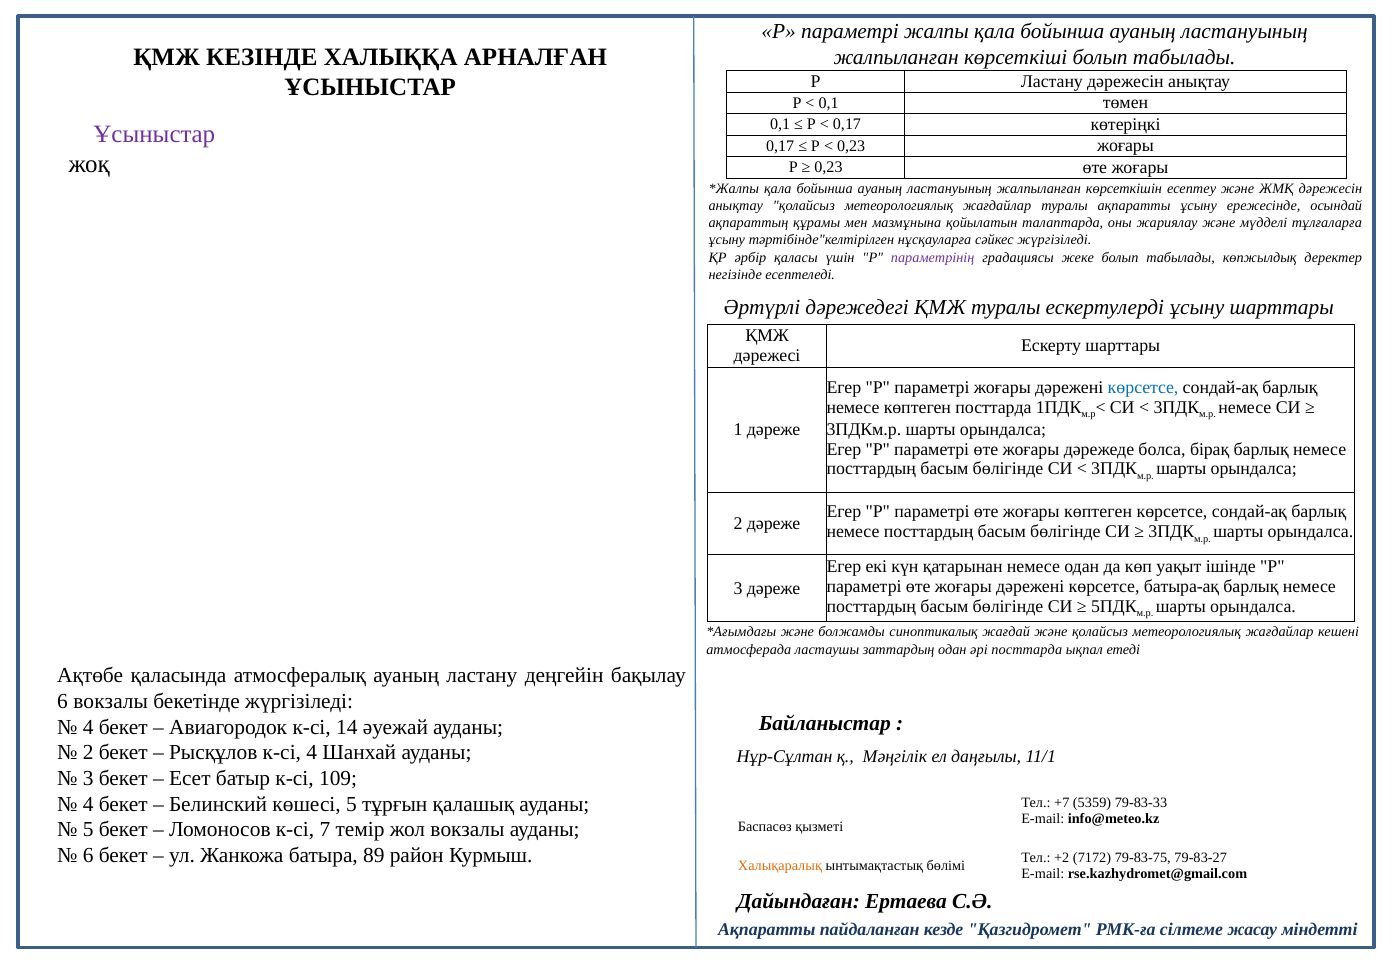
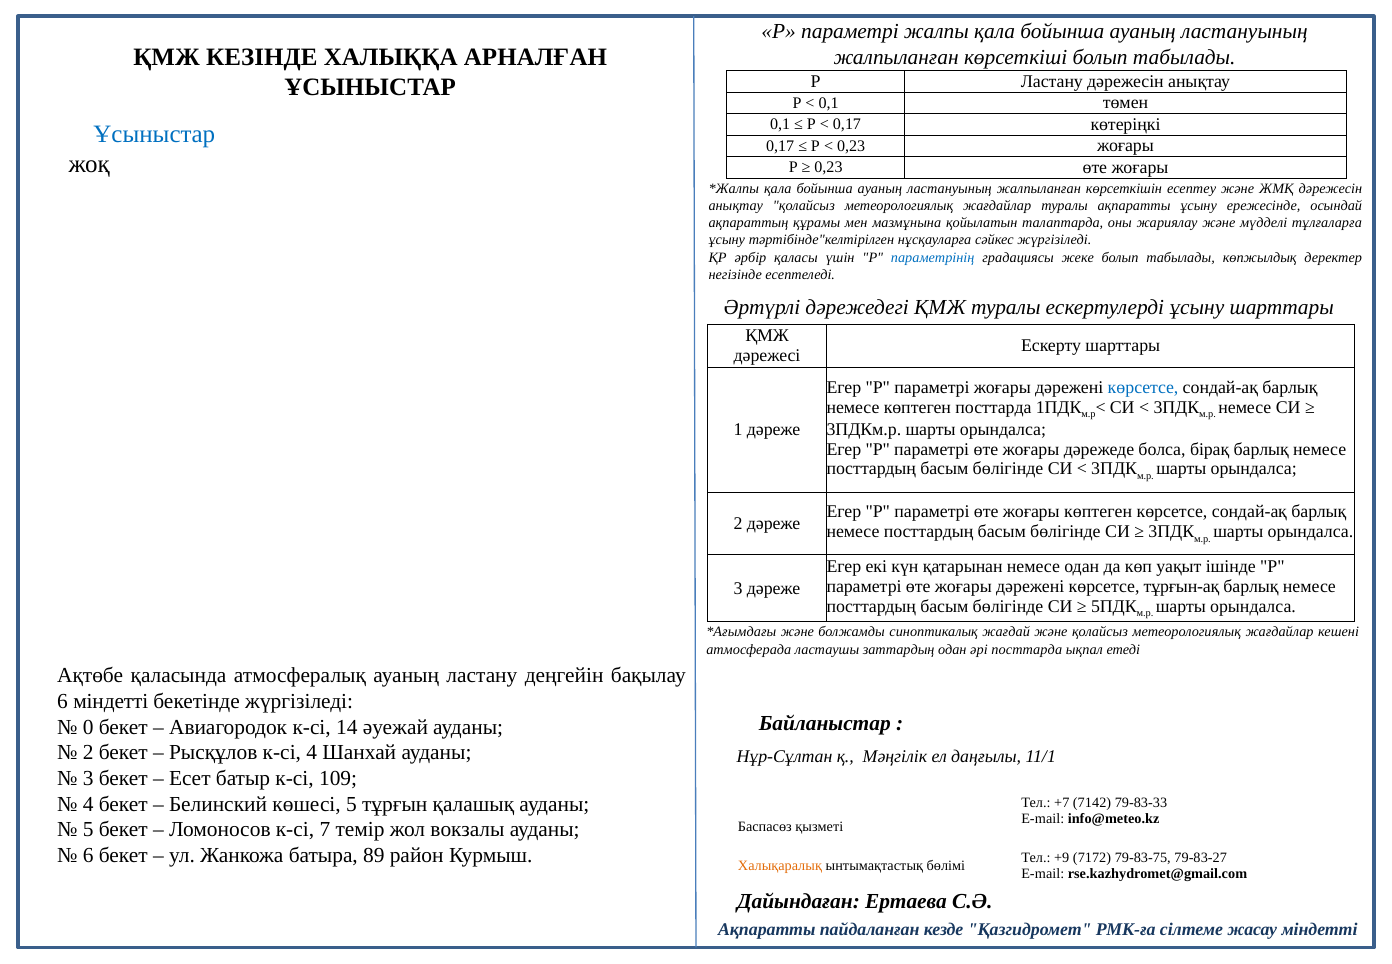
Ұсыныстар at (154, 134) colour: purple -> blue
параметрінің colour: purple -> blue
батыра-ақ: батыра-ақ -> тұрғын-ақ
6 вокзалы: вокзалы -> міндетті
4 at (88, 727): 4 -> 0
5359: 5359 -> 7142
+2: +2 -> +9
